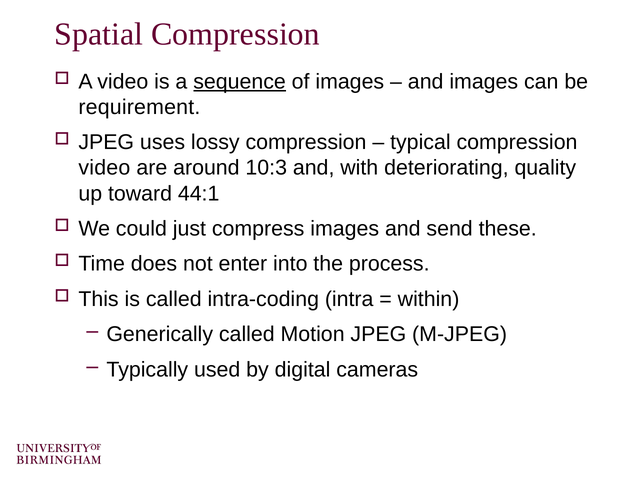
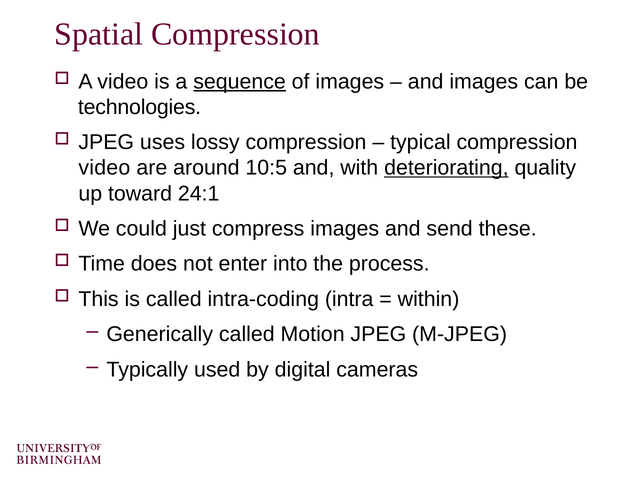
requirement: requirement -> technologies
10:3: 10:3 -> 10:5
deteriorating underline: none -> present
44:1: 44:1 -> 24:1
